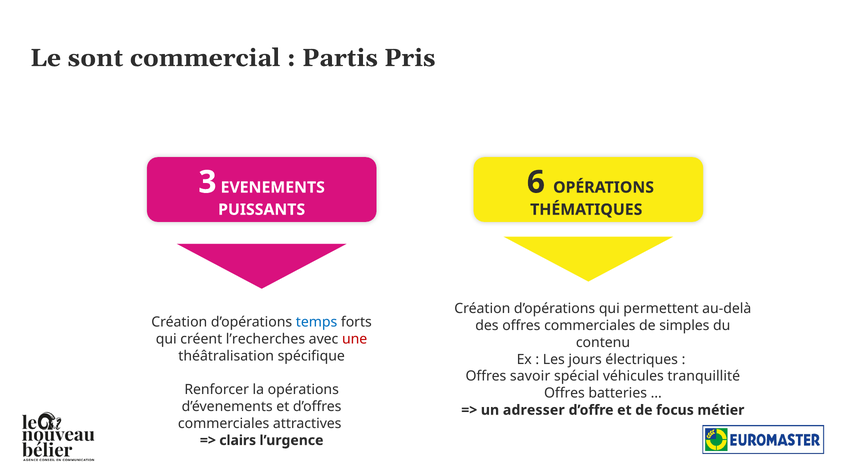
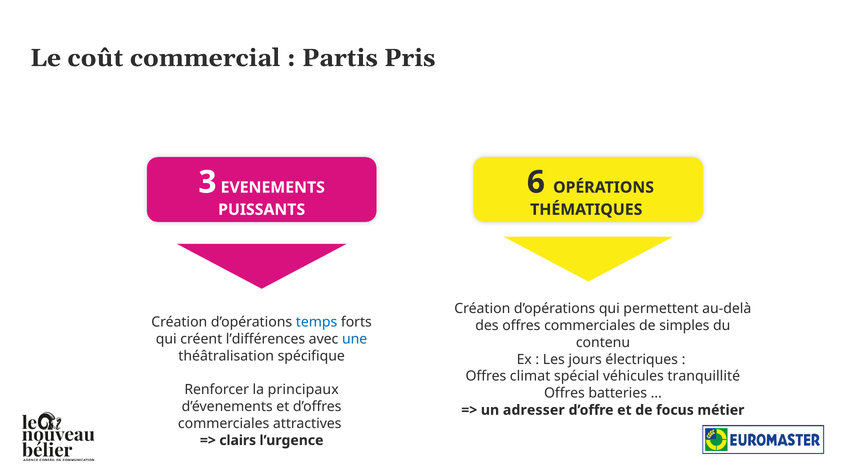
sont: sont -> coût
l’recherches: l’recherches -> l’différences
une colour: red -> blue
savoir: savoir -> climat
la opérations: opérations -> principaux
